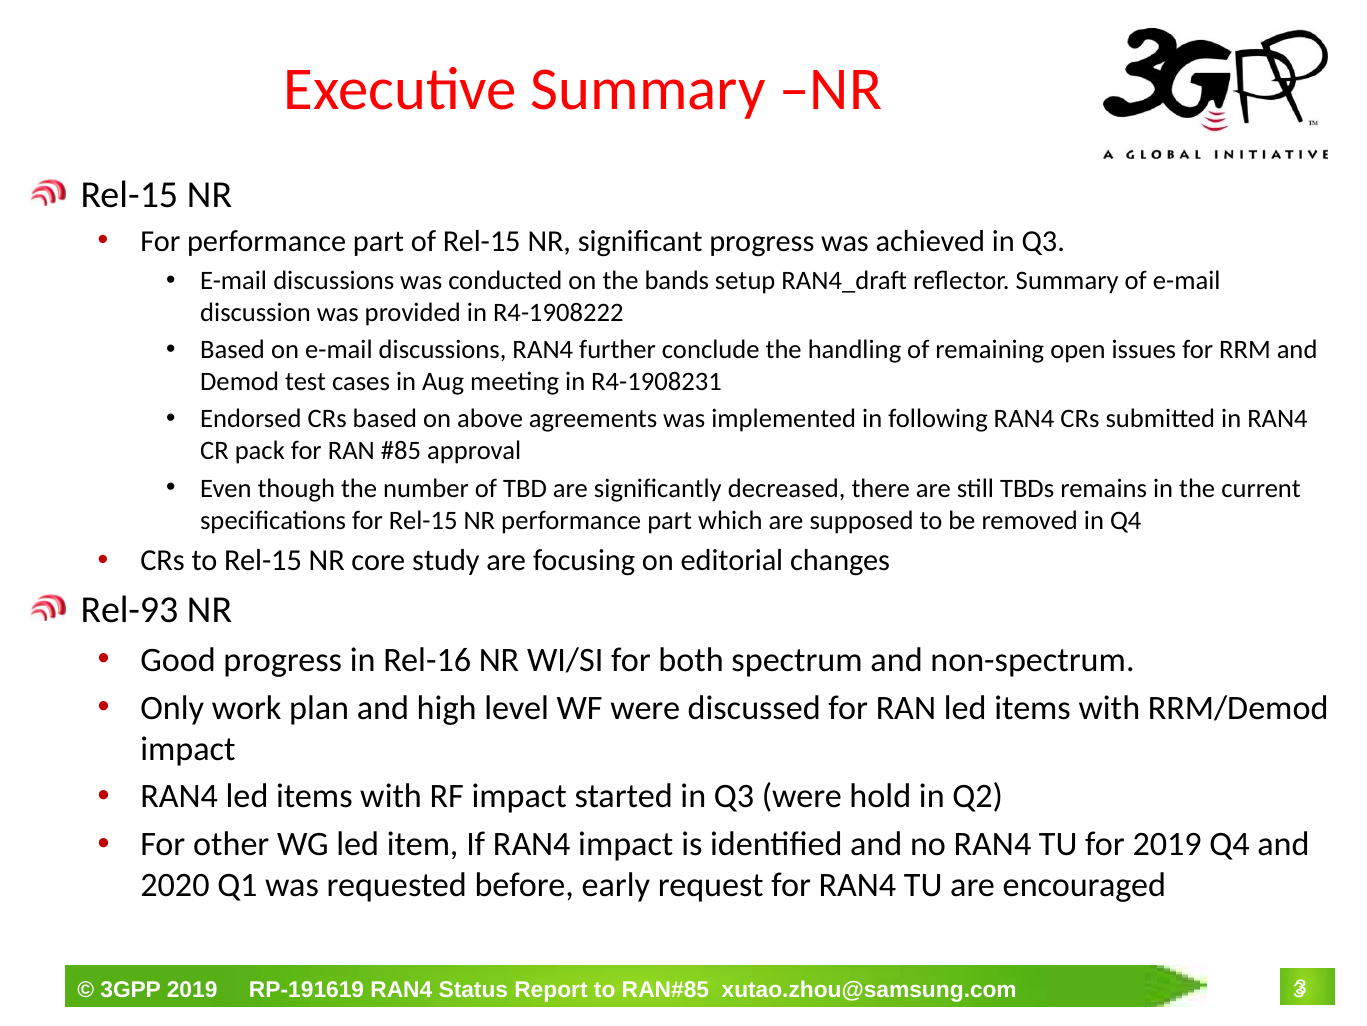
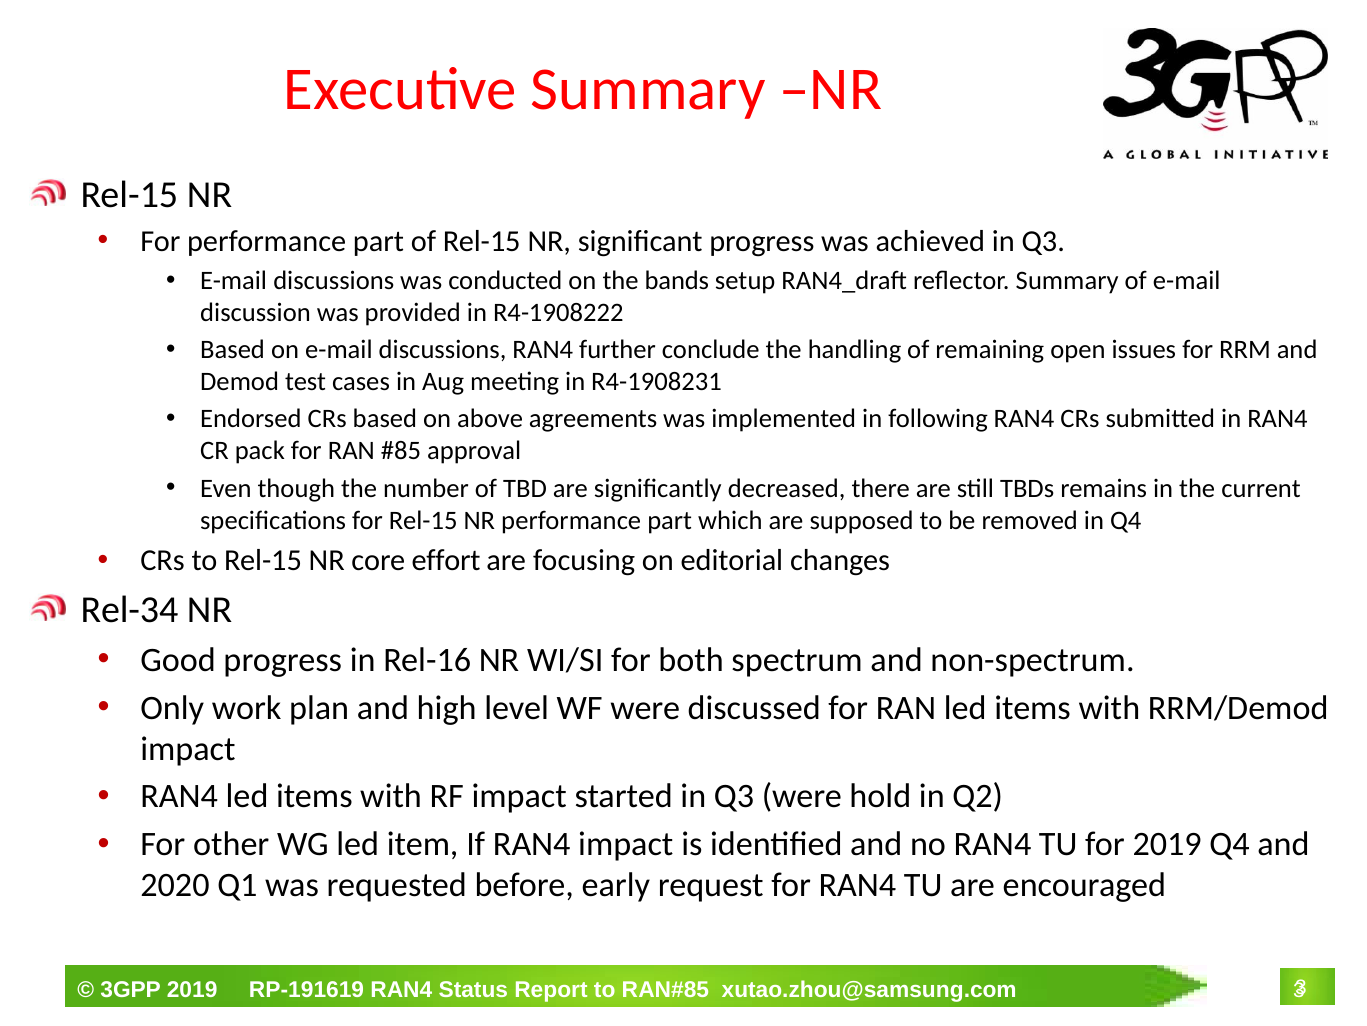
study: study -> effort
Rel-93: Rel-93 -> Rel-34
